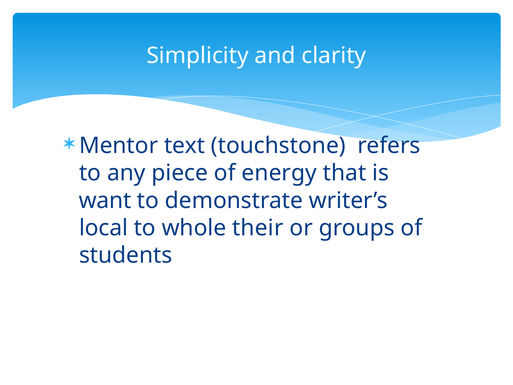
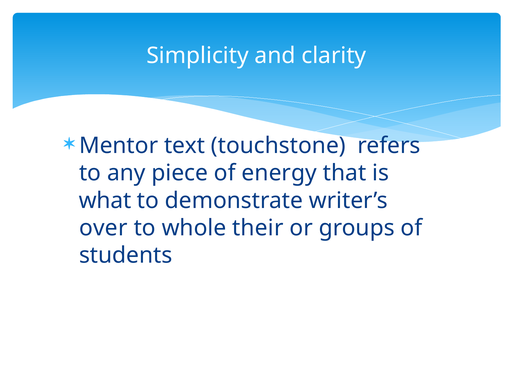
want: want -> what
local: local -> over
